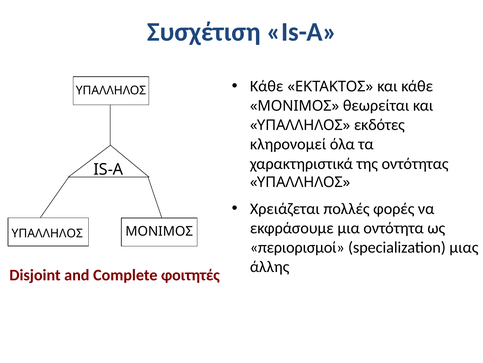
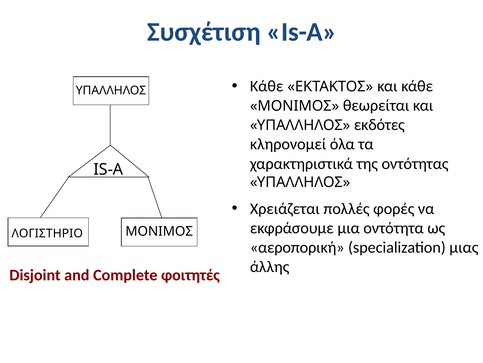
ΥΠΑΛΛΗΛΟΣ at (47, 233): ΥΠΑΛΛΗΛΟΣ -> ΛΟΓΙΣΤΗΡΙΟ
περιορισμοί: περιορισμοί -> αεροπορική
